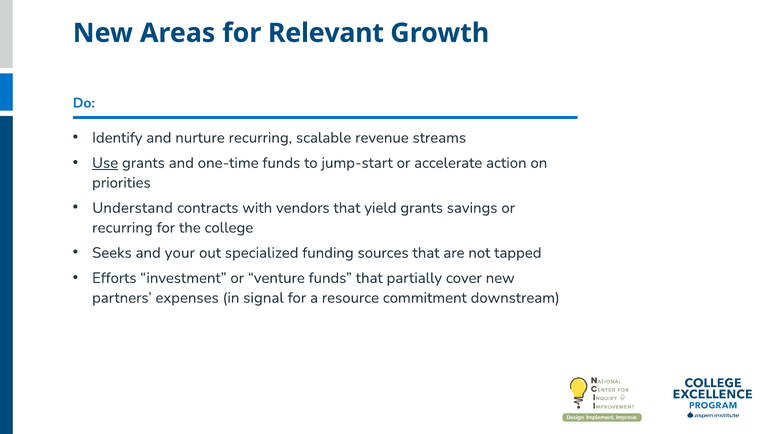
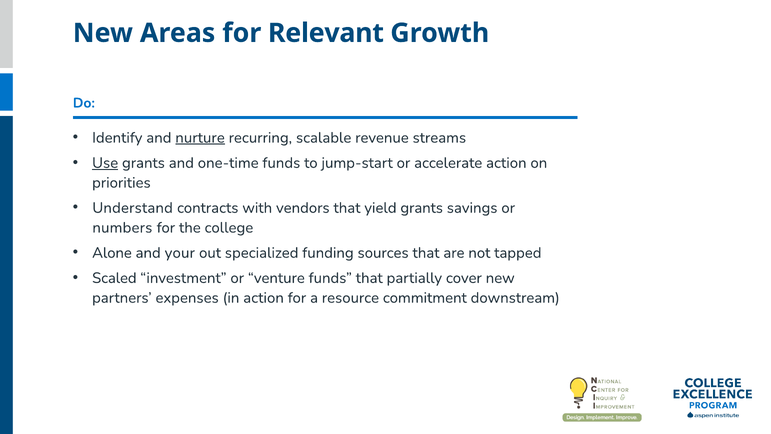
nurture underline: none -> present
recurring at (122, 227): recurring -> numbers
Seeks: Seeks -> Alone
Efforts: Efforts -> Scaled
in signal: signal -> action
